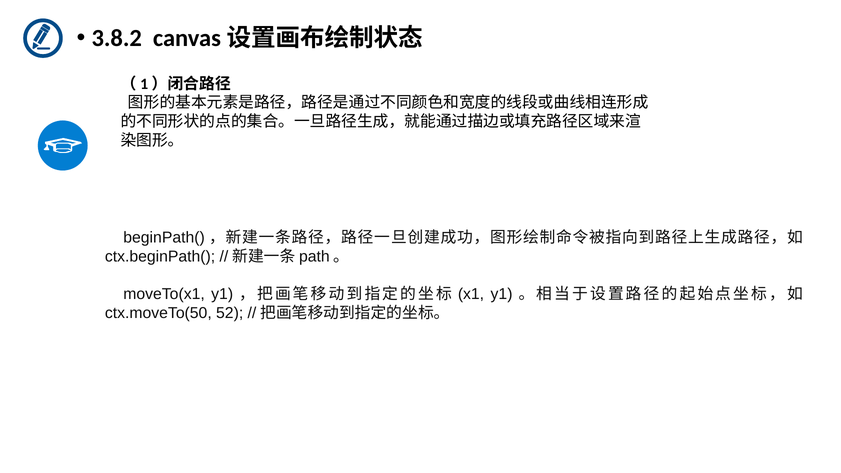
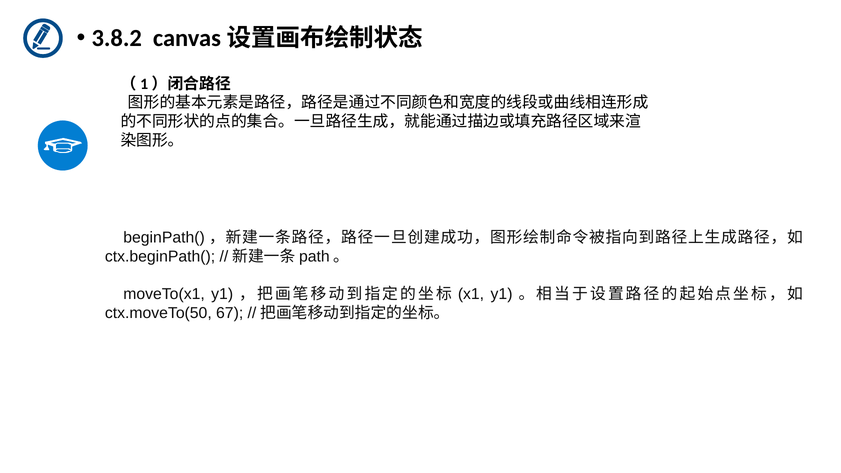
52: 52 -> 67
